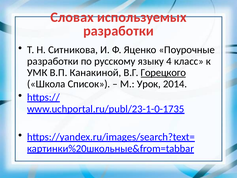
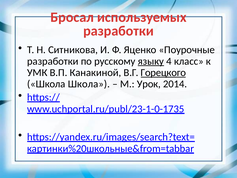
Словах: Словах -> Бросал
языку underline: none -> present
Школа Список: Список -> Школа
